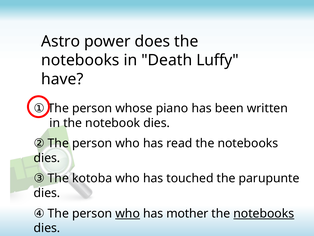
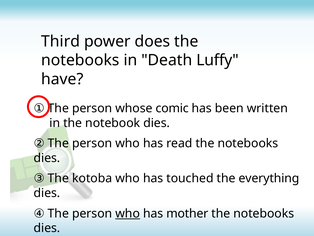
Astro: Astro -> Third
piano: piano -> comic
parupunte: parupunte -> everything
notebooks at (264, 213) underline: present -> none
